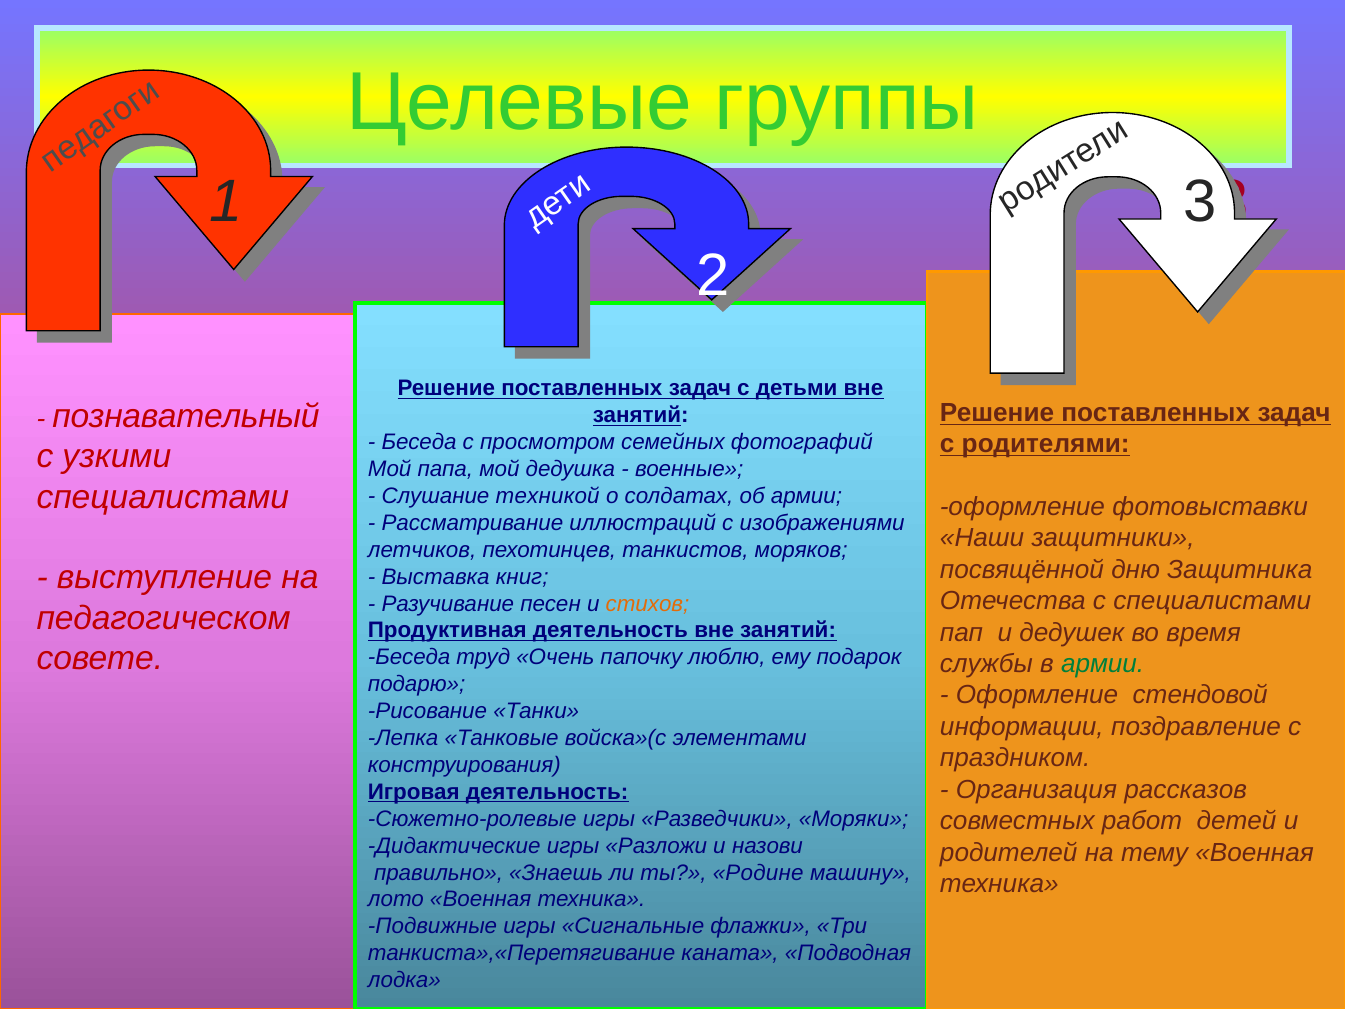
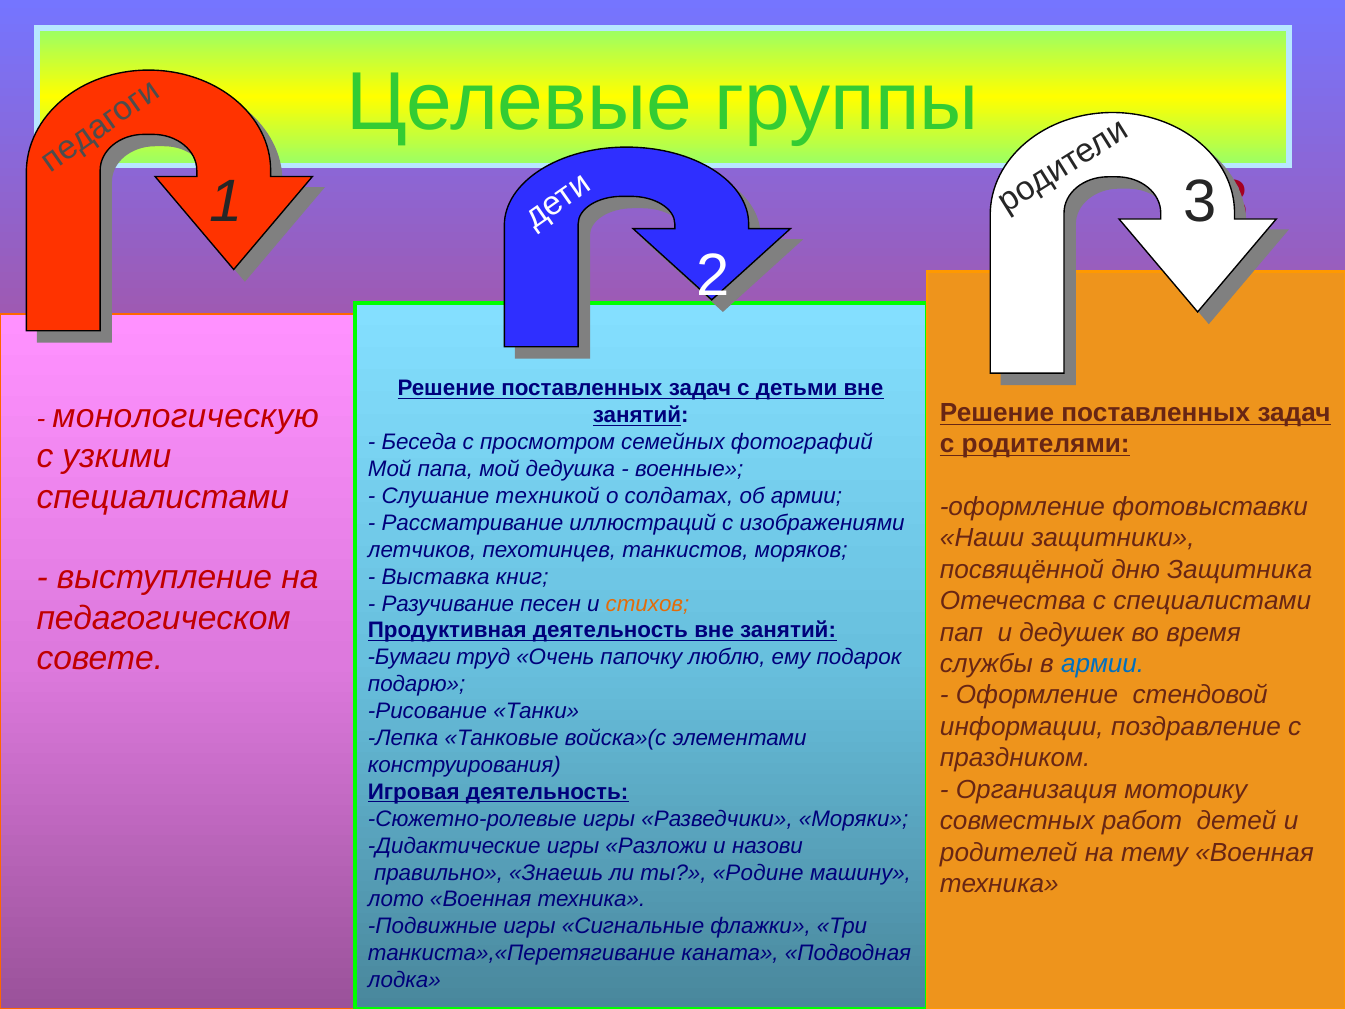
познавательный: познавательный -> монологическую
Беседа at (409, 657): Беседа -> Бумаги
армии at (1103, 664) colour: green -> blue
рассказов: рассказов -> моторику
